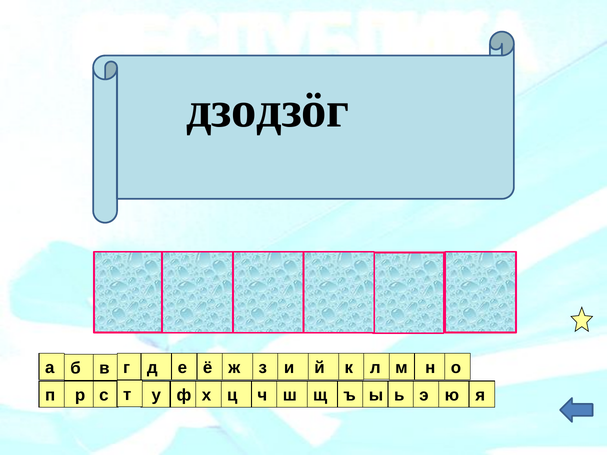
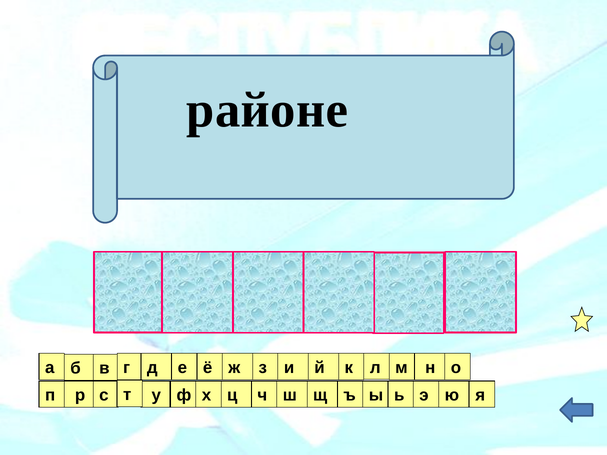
дзодзӧг: дзодзӧг -> районе
